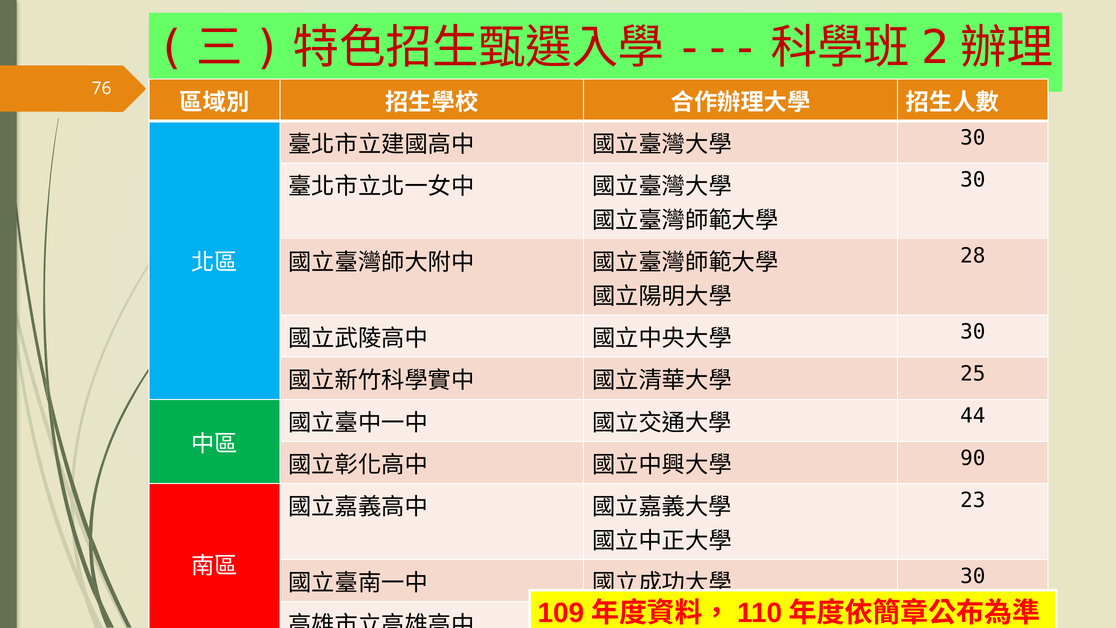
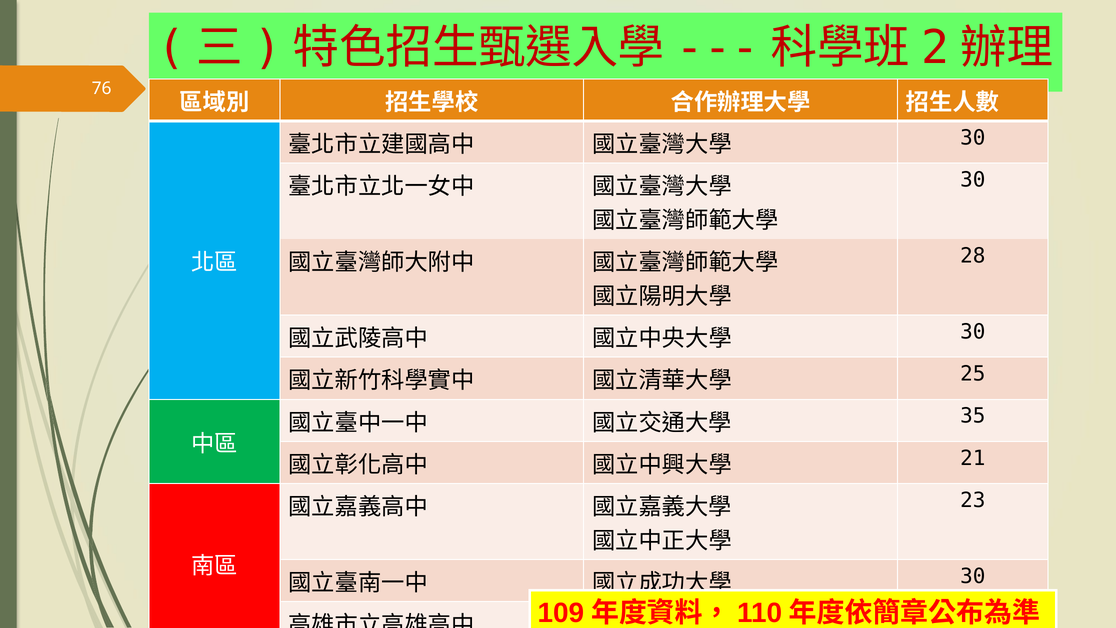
44: 44 -> 35
90: 90 -> 21
